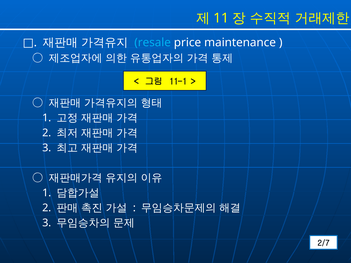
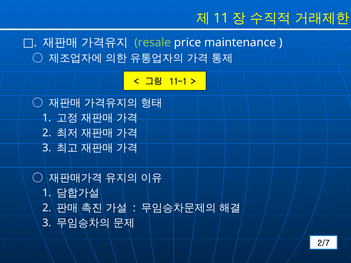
resale colour: light blue -> light green
